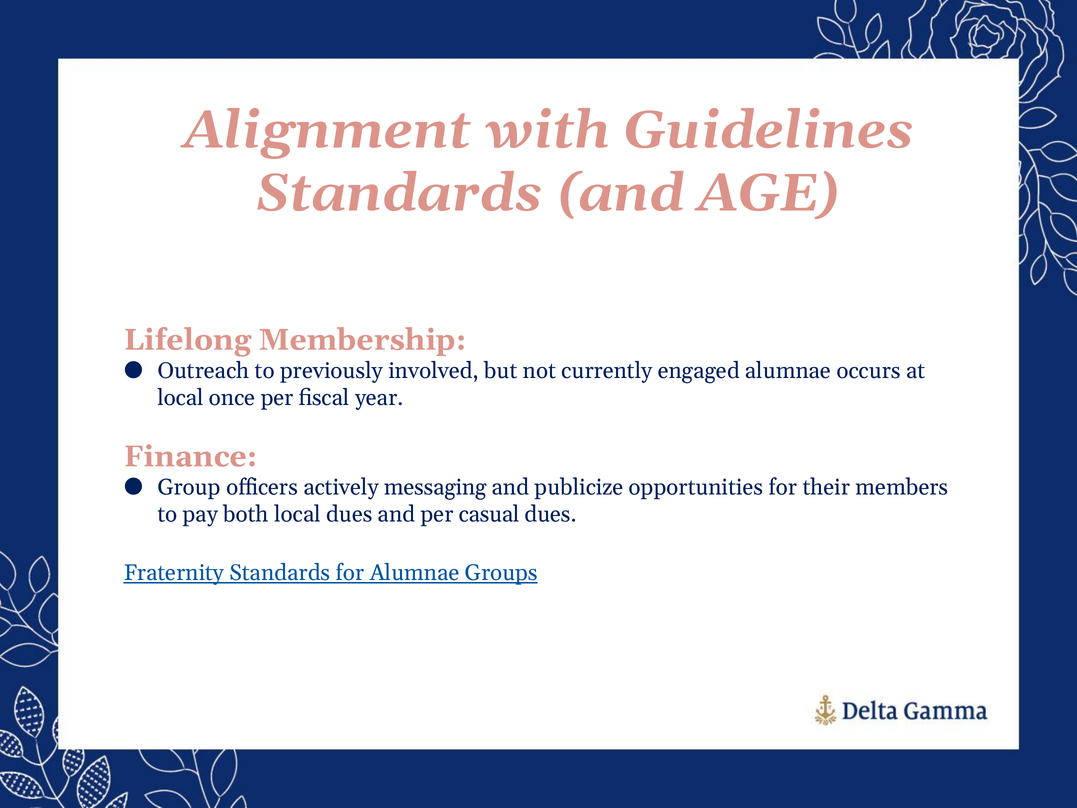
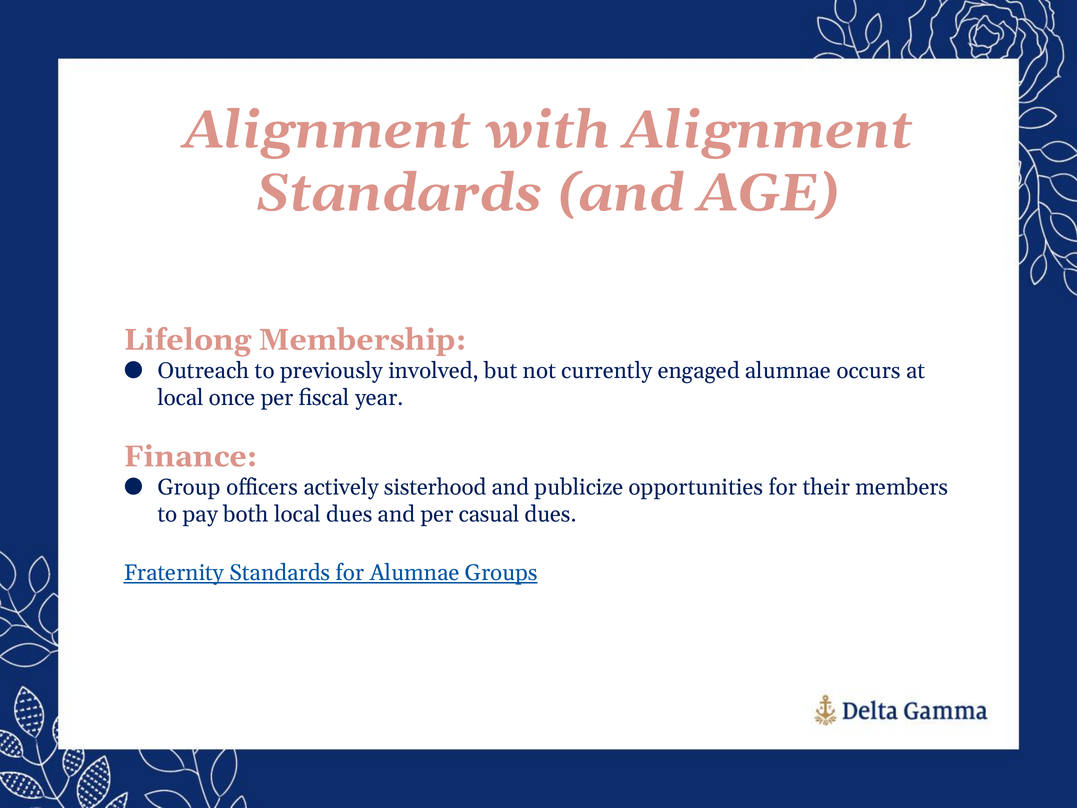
with Guidelines: Guidelines -> Alignment
messaging: messaging -> sisterhood
